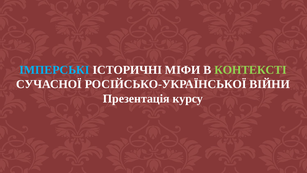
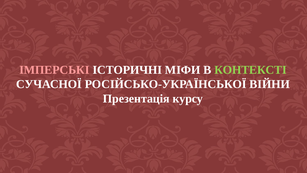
ІМПЕРСЬКІ colour: light blue -> pink
